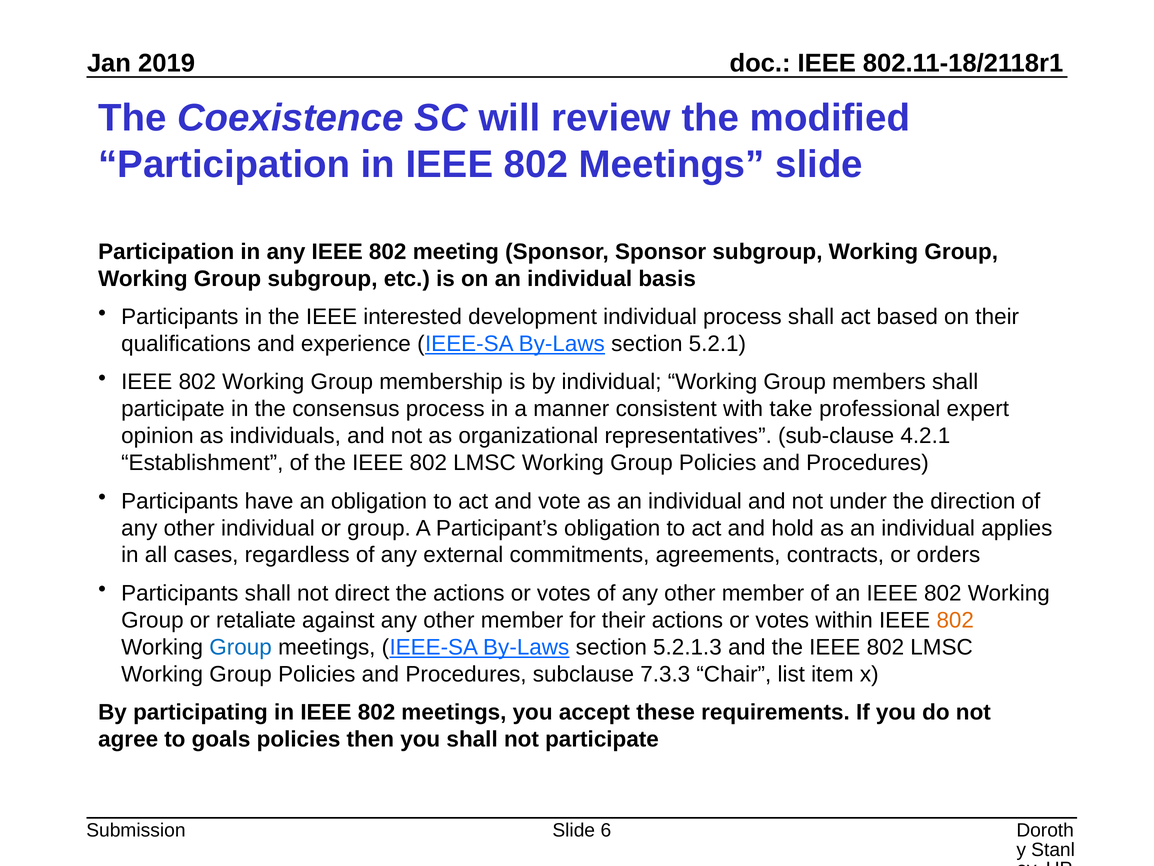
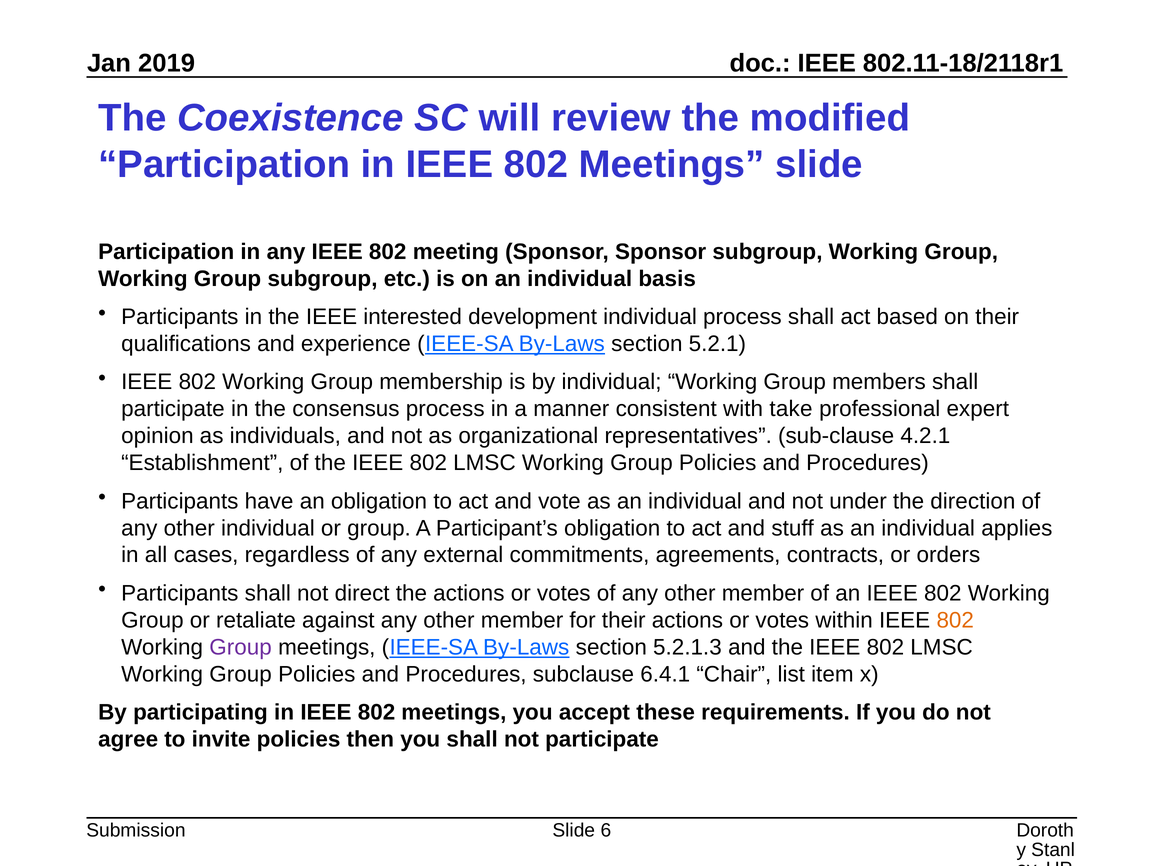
hold: hold -> stuff
Group at (241, 647) colour: blue -> purple
7.3.3: 7.3.3 -> 6.4.1
goals: goals -> invite
